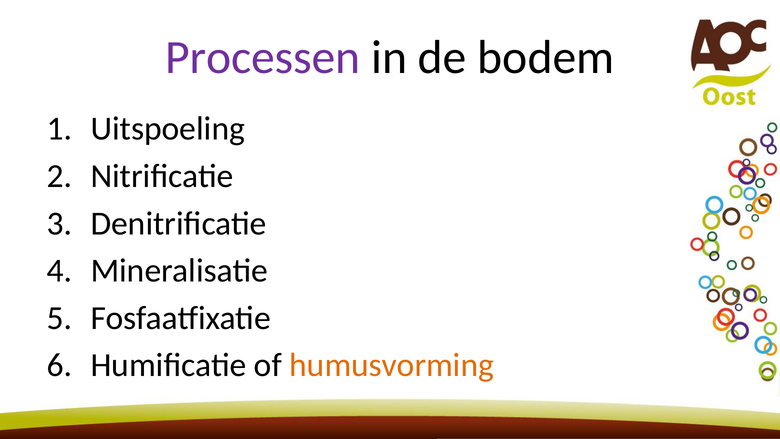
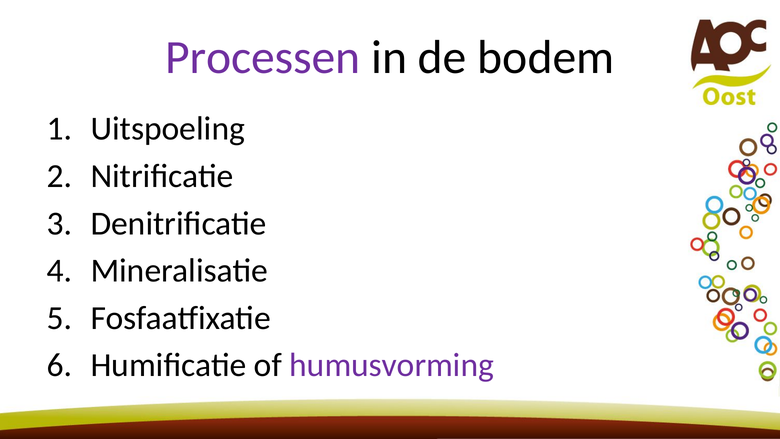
humusvorming colour: orange -> purple
